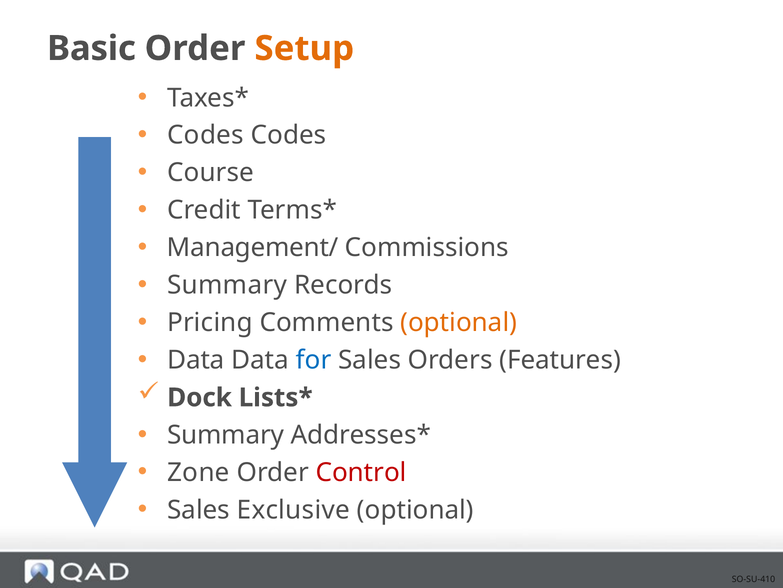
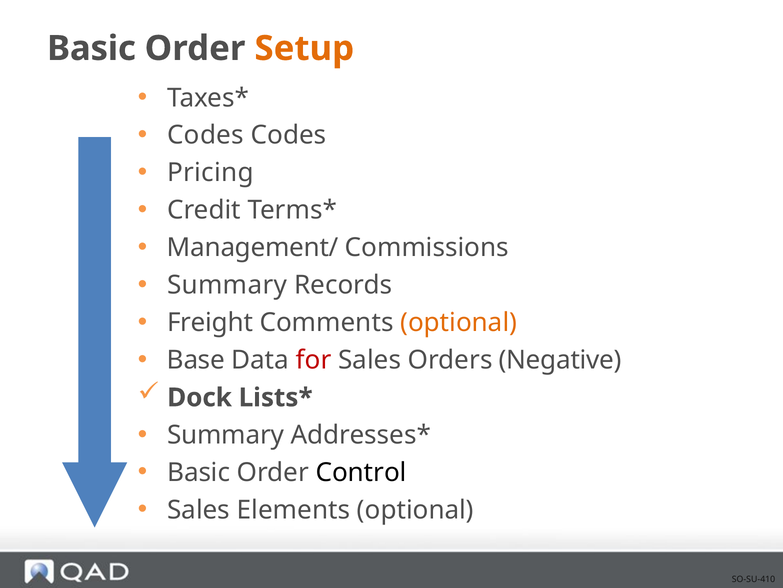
Course: Course -> Pricing
Pricing: Pricing -> Freight
Data at (196, 360): Data -> Base
for colour: blue -> red
Features: Features -> Negative
Zone at (198, 472): Zone -> Basic
Control colour: red -> black
Exclusive: Exclusive -> Elements
